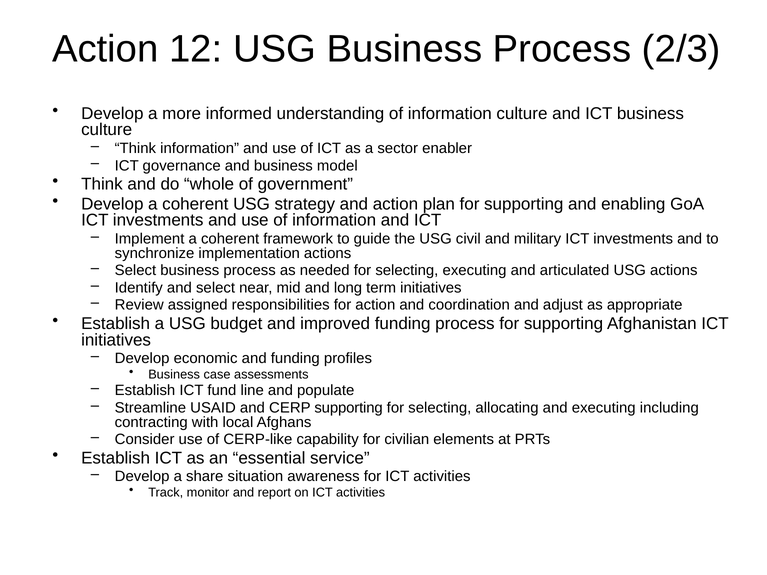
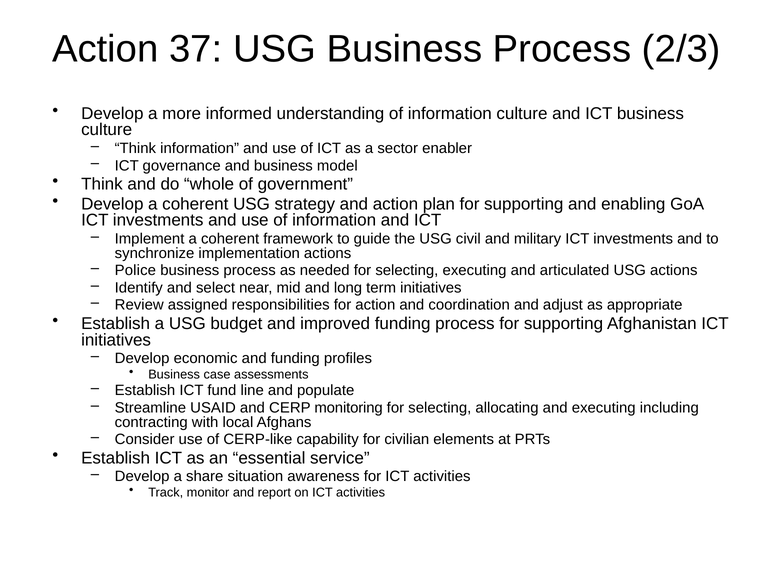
12: 12 -> 37
Select at (135, 271): Select -> Police
CERP supporting: supporting -> monitoring
